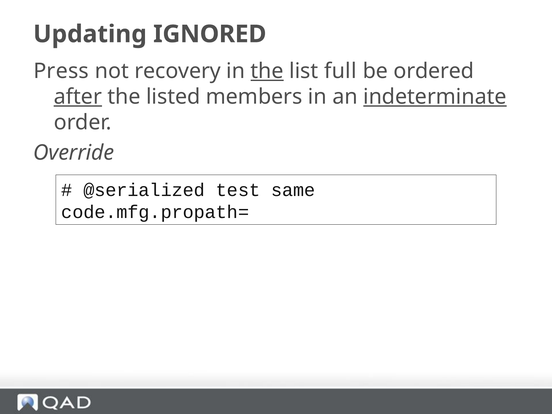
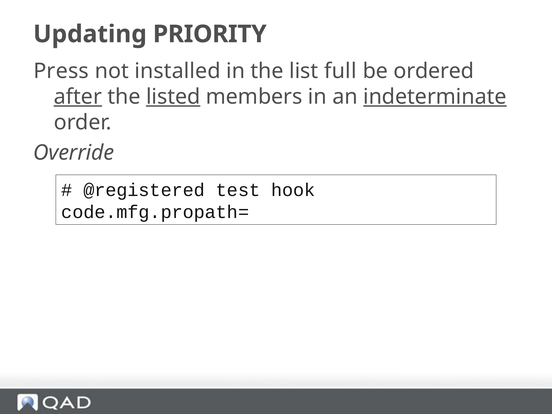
IGNORED: IGNORED -> PRIORITY
recovery: recovery -> installed
the at (267, 71) underline: present -> none
listed underline: none -> present
@serialized: @serialized -> @registered
same: same -> hook
